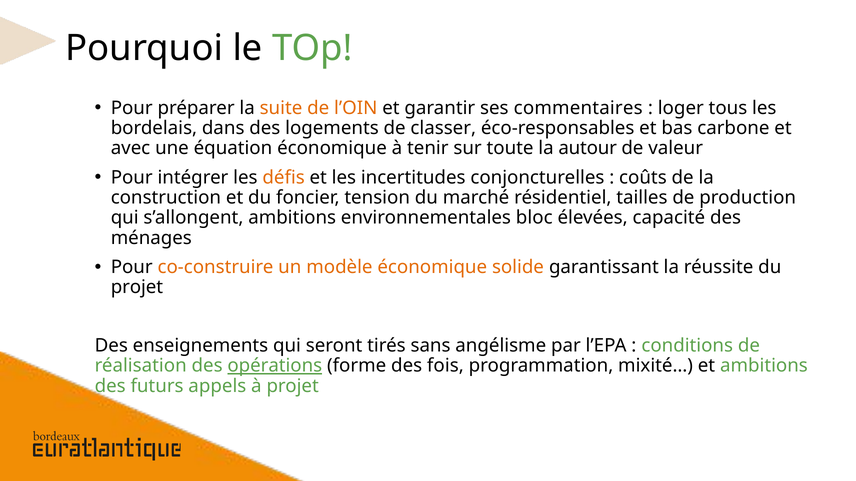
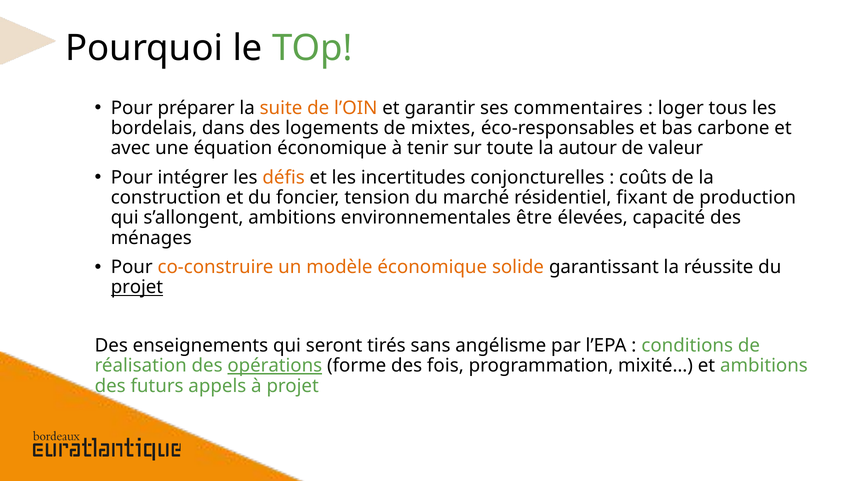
classer: classer -> mixtes
tailles: tailles -> fixant
bloc: bloc -> être
projet at (137, 288) underline: none -> present
